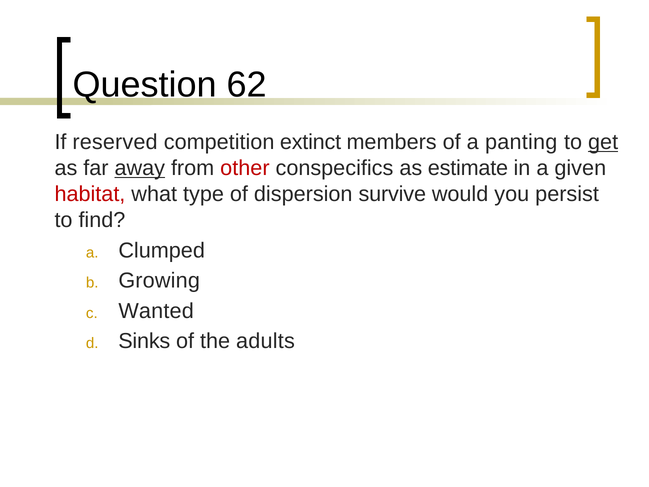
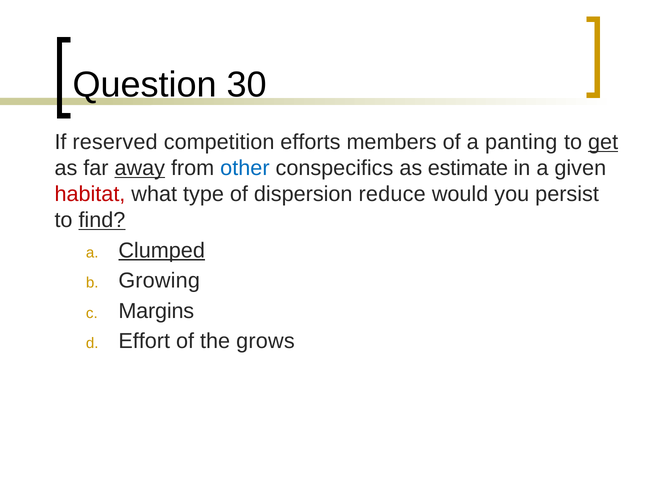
62: 62 -> 30
extinct: extinct -> efforts
other colour: red -> blue
survive: survive -> reduce
find underline: none -> present
Clumped underline: none -> present
Wanted: Wanted -> Margins
Sinks: Sinks -> Effort
adults: adults -> grows
